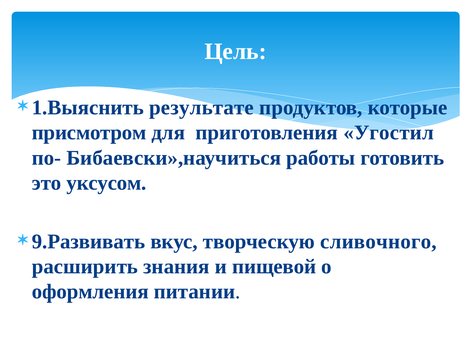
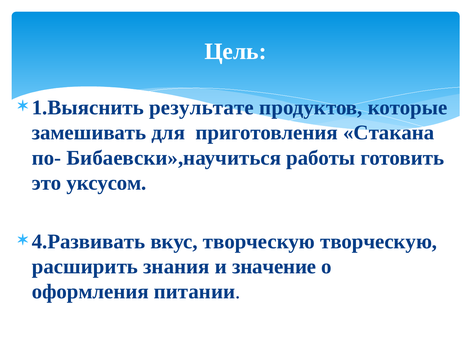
присмотром: присмотром -> замешивать
Угостил: Угостил -> Стакана
9.Развивать: 9.Развивать -> 4.Развивать
творческую сливочного: сливочного -> творческую
пищевой: пищевой -> значение
